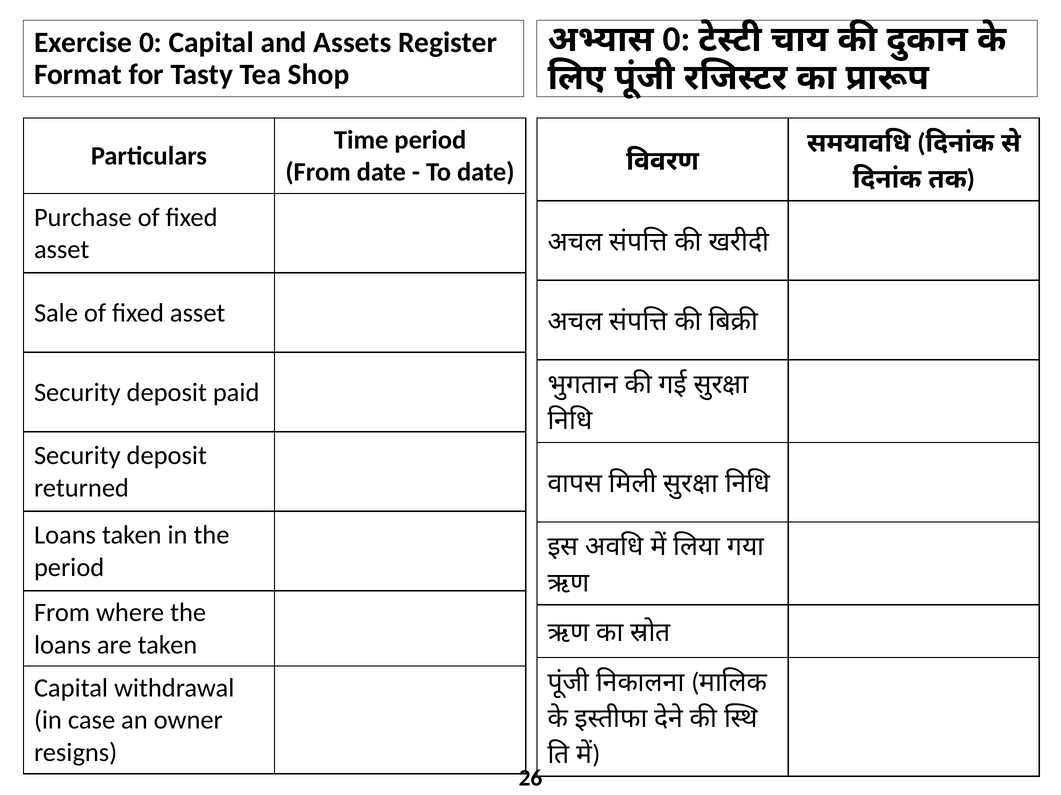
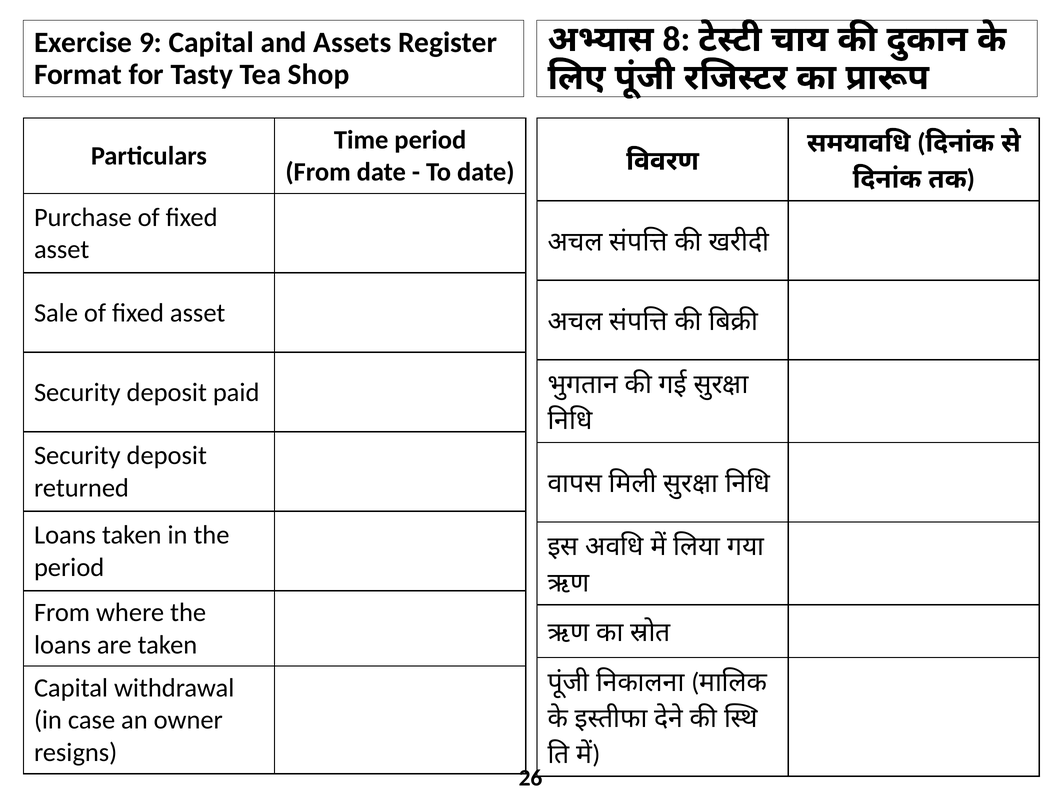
Exercise 0: 0 -> 9
0 at (677, 39): 0 -> 8
